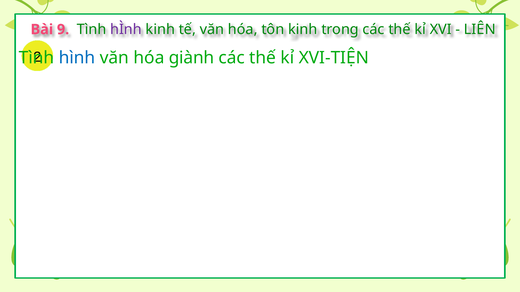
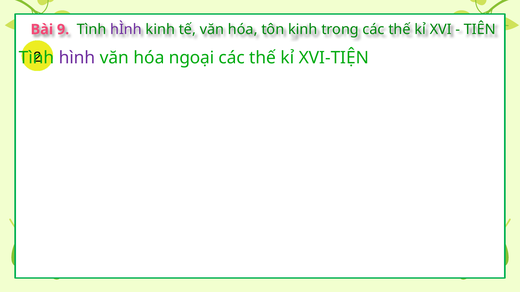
LIÊN: LIÊN -> TIÊN
hình at (77, 58) colour: blue -> purple
giành: giành -> ngoại
